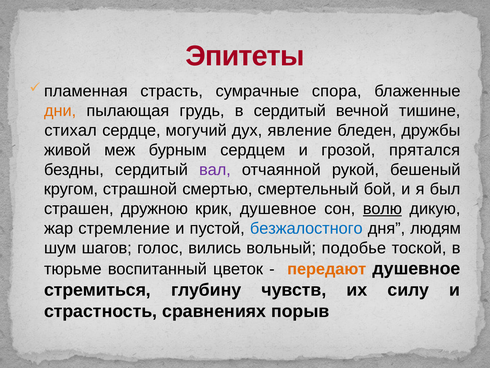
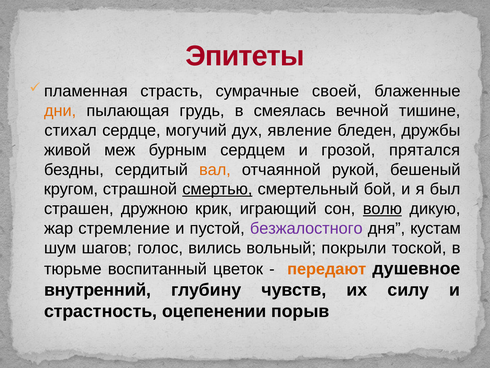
спора: спора -> своей
в сердитый: сердитый -> смеялась
вал colour: purple -> orange
смертью underline: none -> present
крик душевное: душевное -> играющий
безжалостного colour: blue -> purple
людям: людям -> кустам
подобье: подобье -> покрыли
стремиться: стремиться -> внутренний
сравнениях: сравнениях -> оцепенении
